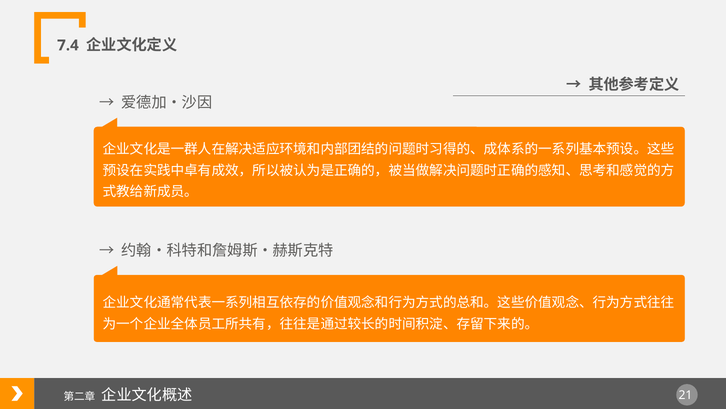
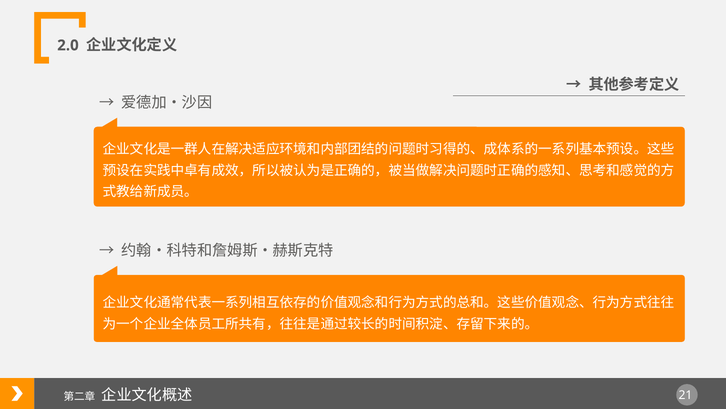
7.4: 7.4 -> 2.0
